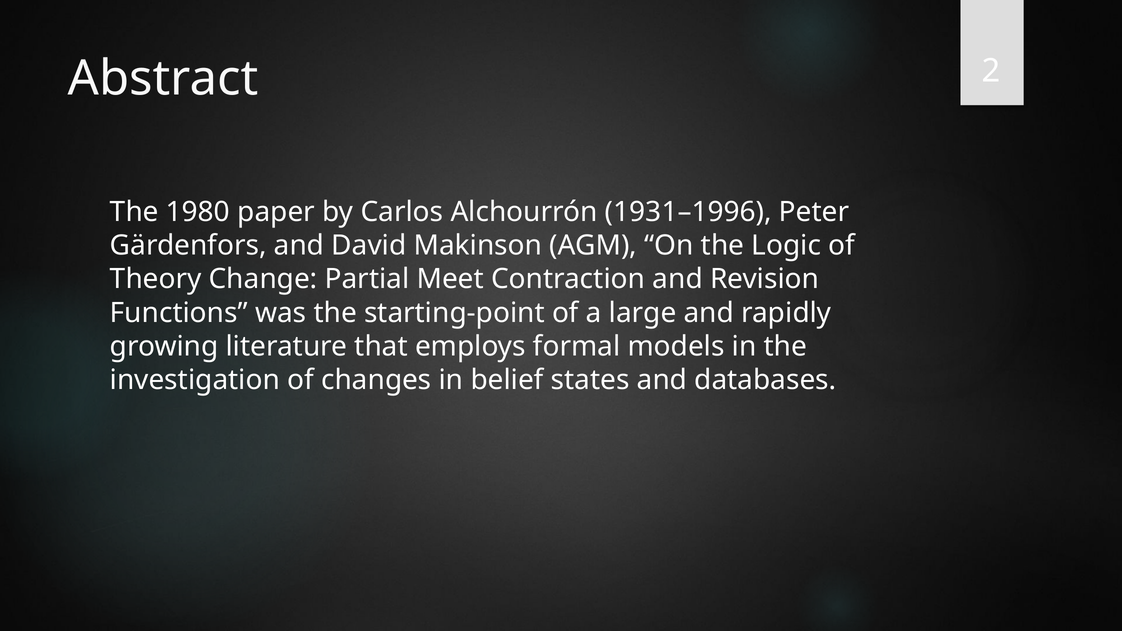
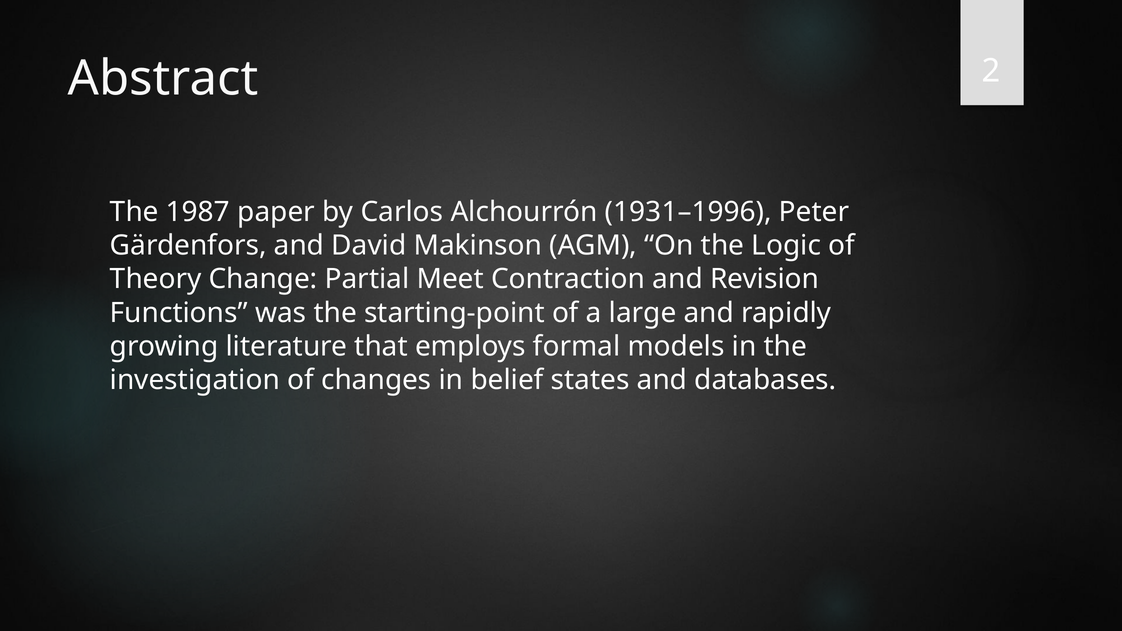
1980: 1980 -> 1987
